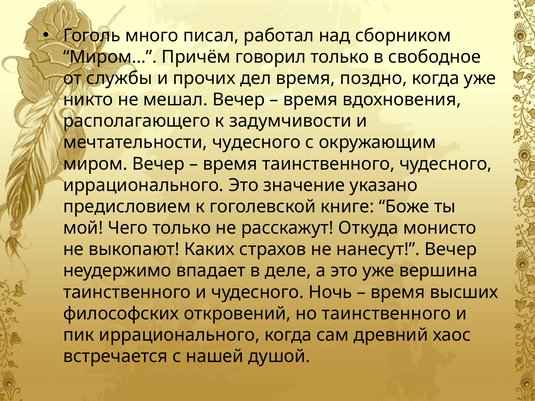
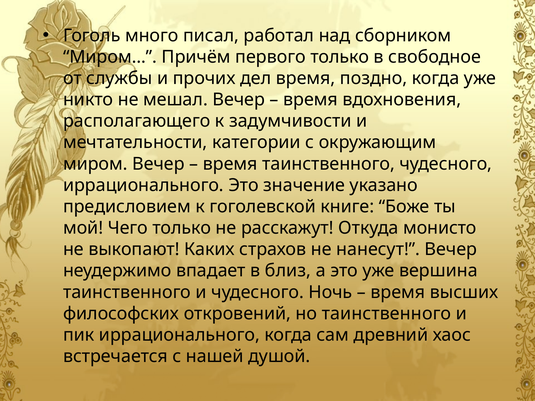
говорил: говорил -> первого
мечтательности чудесного: чудесного -> категории
деле: деле -> близ
